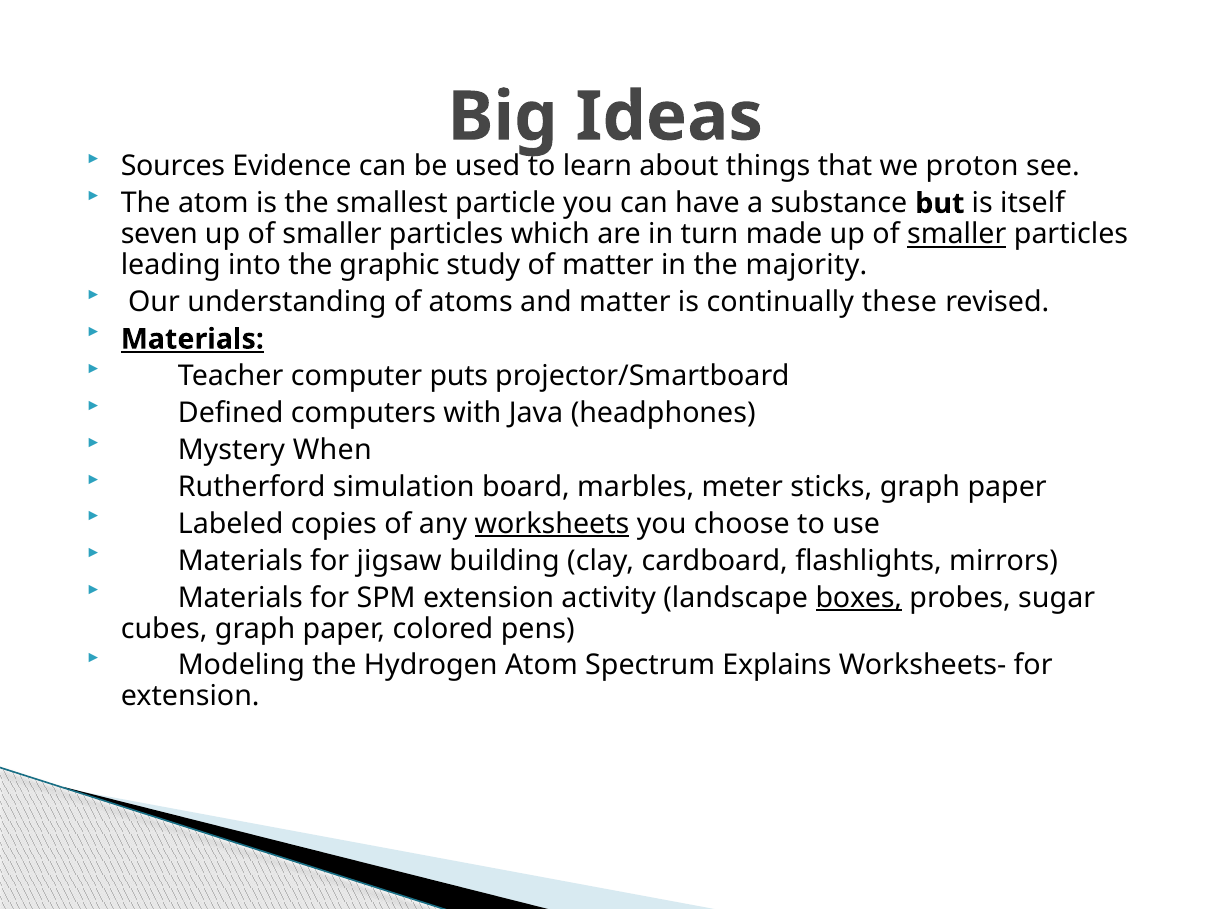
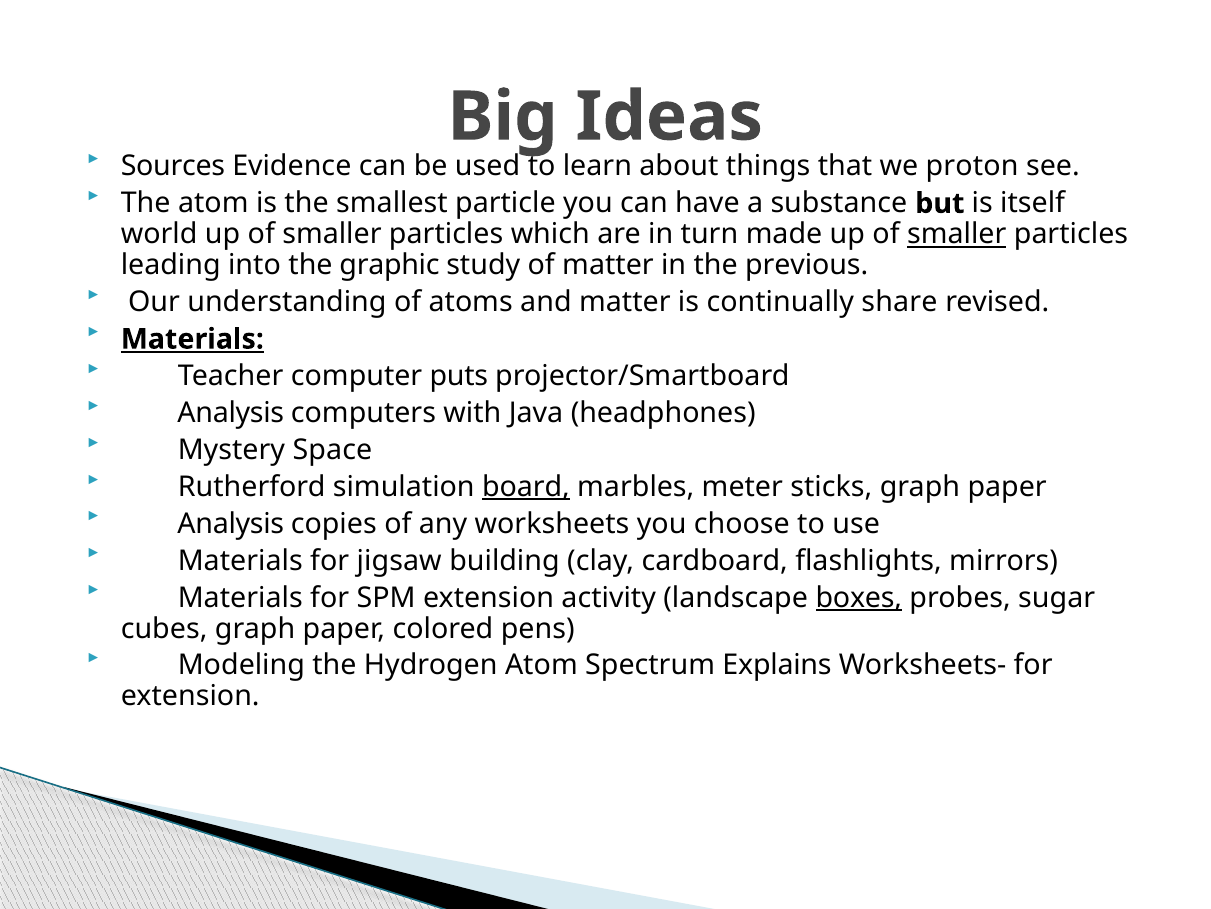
seven: seven -> world
majority: majority -> previous
these: these -> share
Defined at (231, 413): Defined -> Analysis
When: When -> Space
board underline: none -> present
Labeled at (231, 523): Labeled -> Analysis
worksheets underline: present -> none
